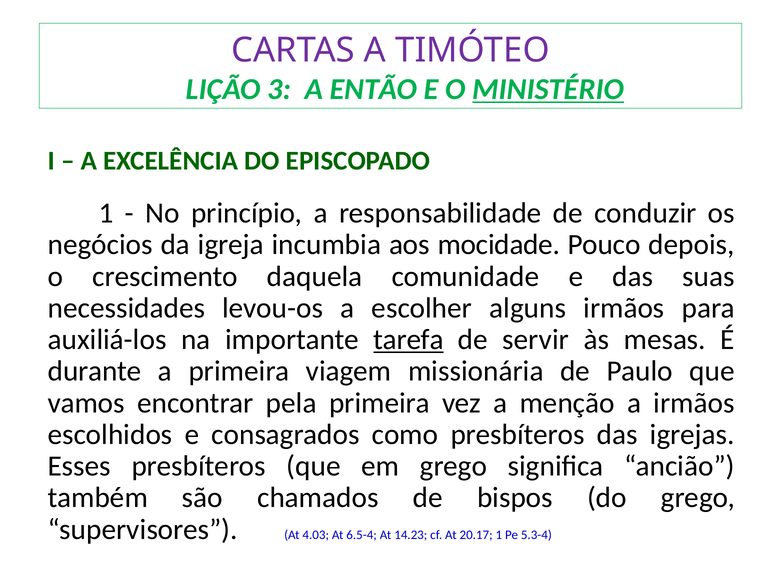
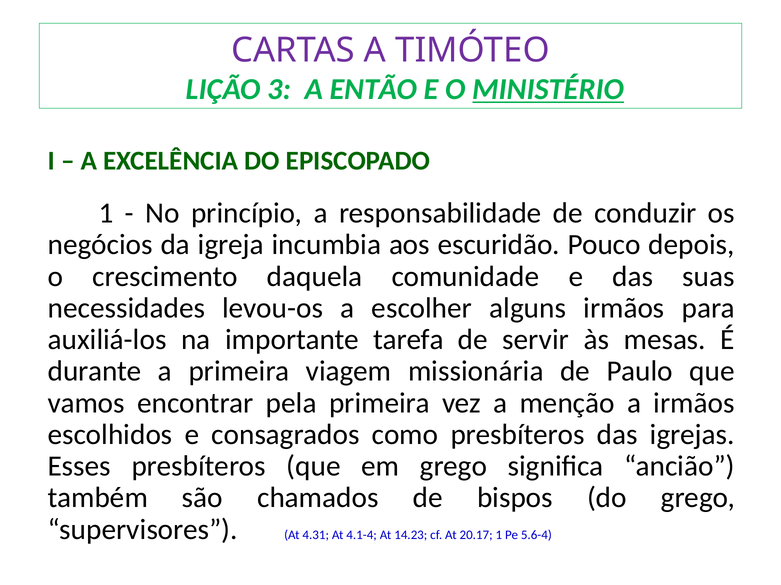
mocidade: mocidade -> escuridão
tarefa underline: present -> none
4.03: 4.03 -> 4.31
6.5-4: 6.5-4 -> 4.1-4
5.3-4: 5.3-4 -> 5.6-4
